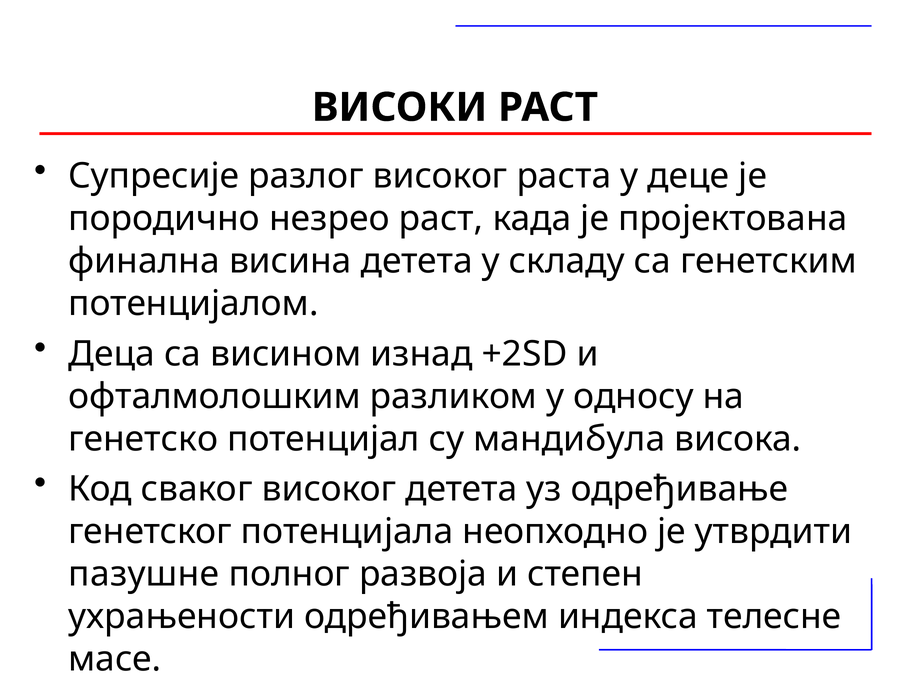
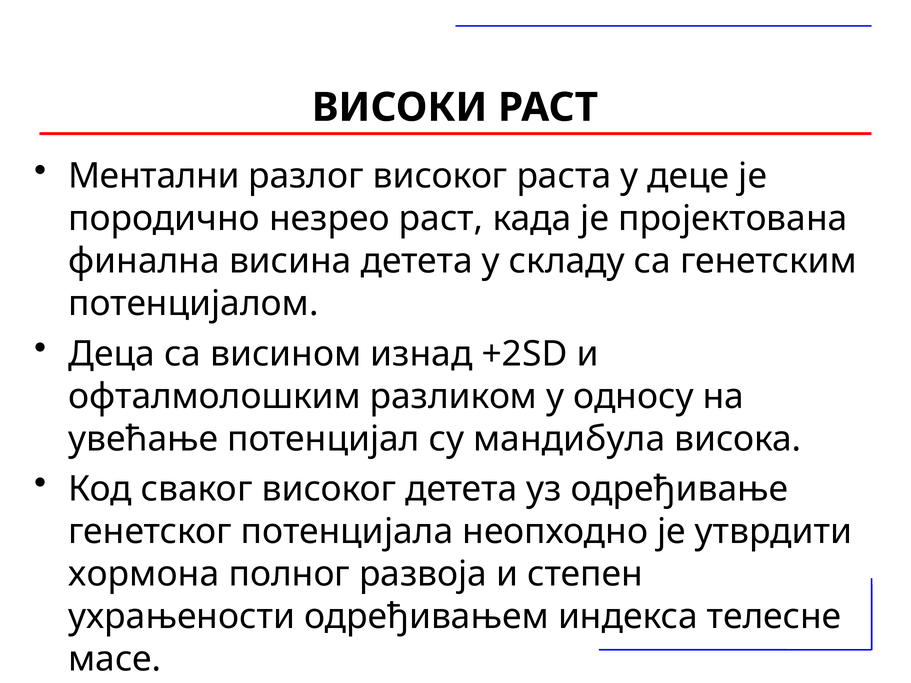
Супресије: Супресије -> Ментални
генетско: генетско -> увећање
пазушне: пазушне -> хормона
